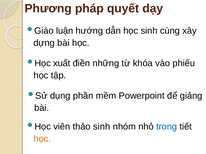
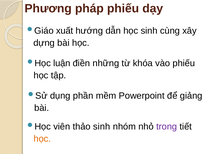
pháp quyết: quyết -> phiếu
luận: luận -> xuất
xuất: xuất -> luận
trong colour: blue -> purple
